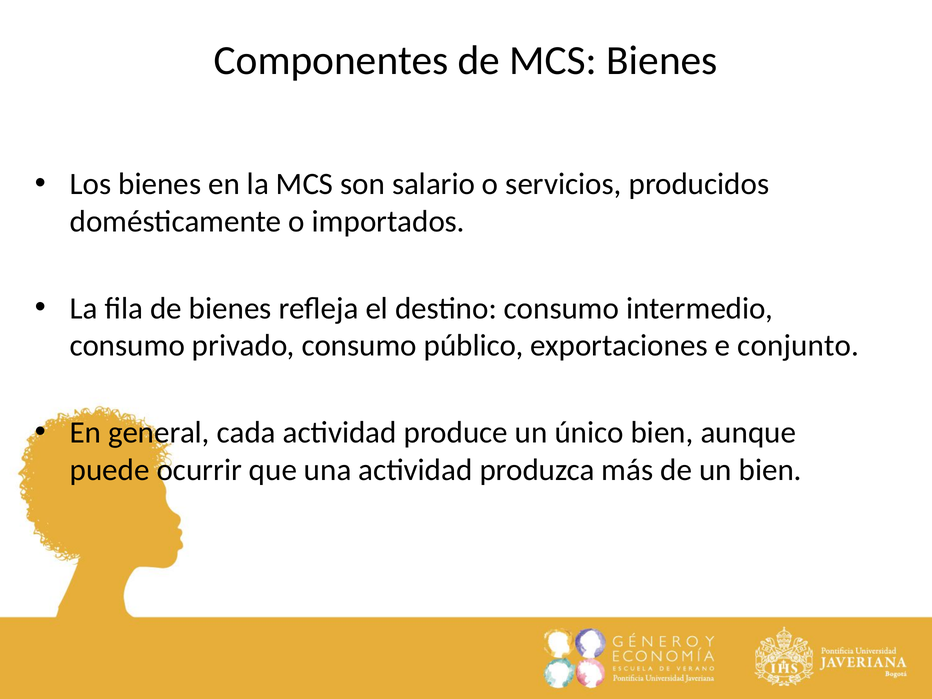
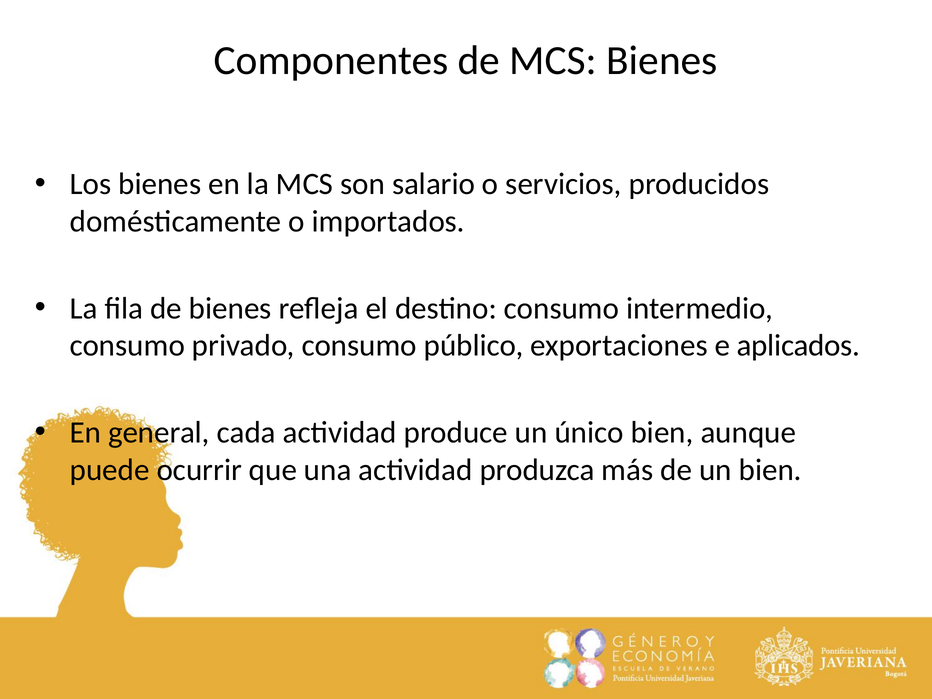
conjunto: conjunto -> aplicados
